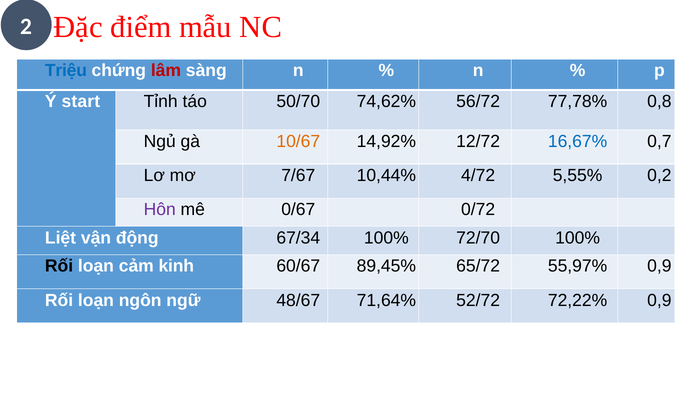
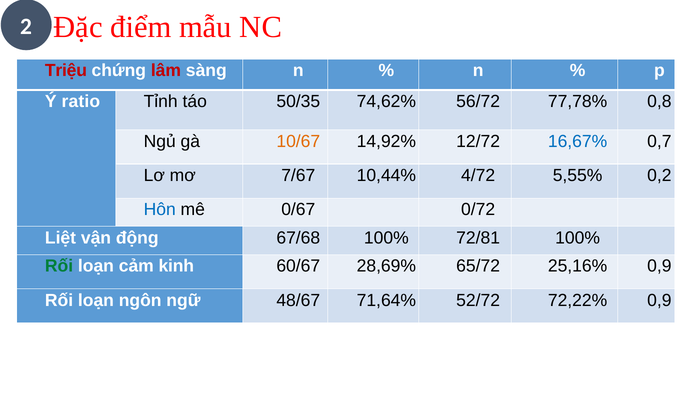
Triệu colour: blue -> red
start: start -> ratio
50/70: 50/70 -> 50/35
Hôn colour: purple -> blue
67/34: 67/34 -> 67/68
72/70: 72/70 -> 72/81
Rối at (59, 266) colour: black -> green
89,45%: 89,45% -> 28,69%
55,97%: 55,97% -> 25,16%
